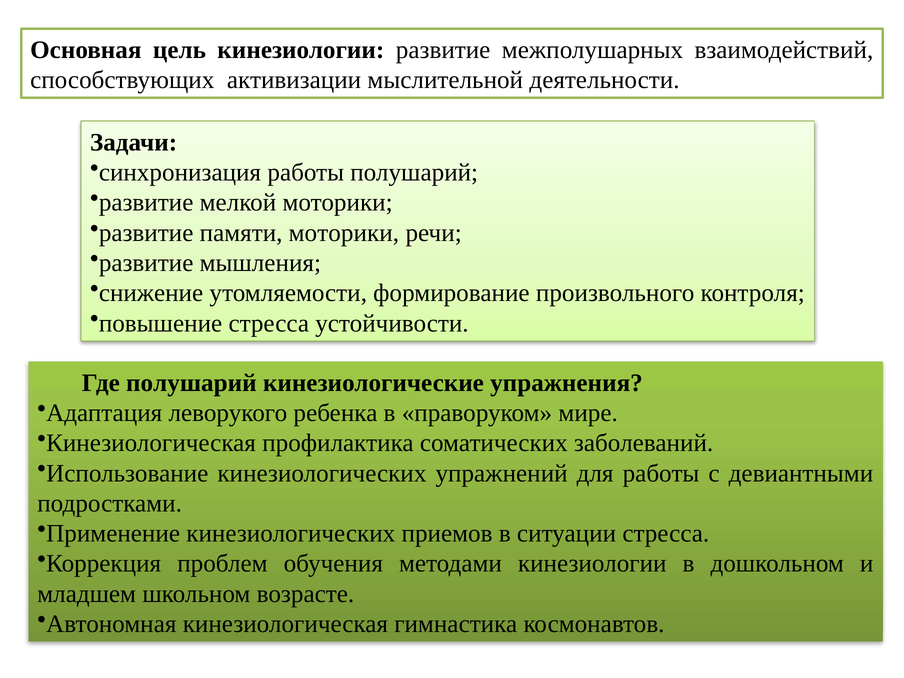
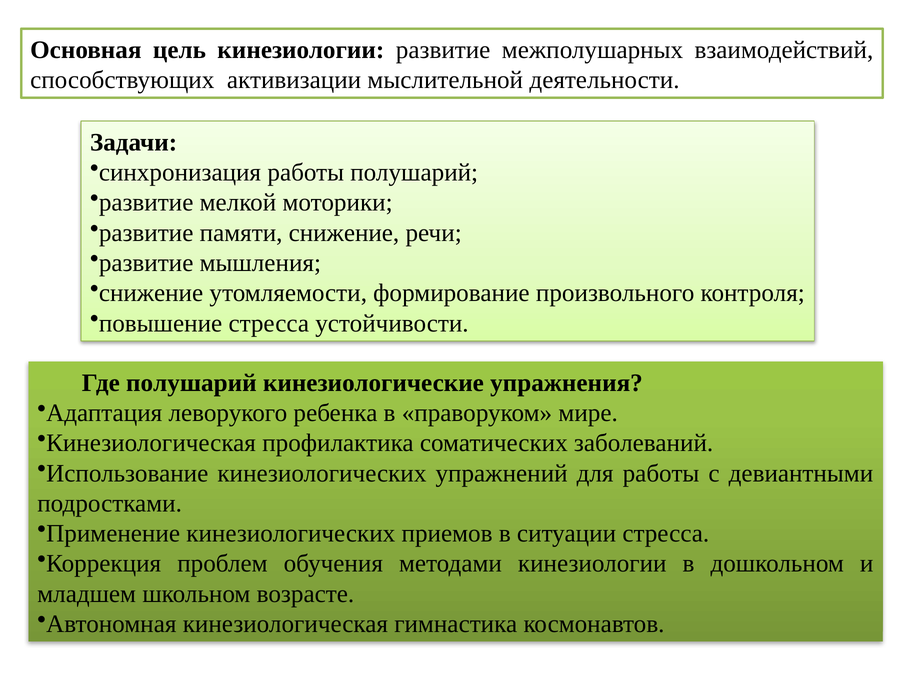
памяти моторики: моторики -> снижение
